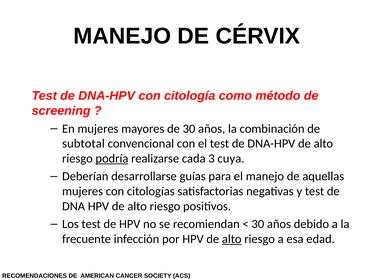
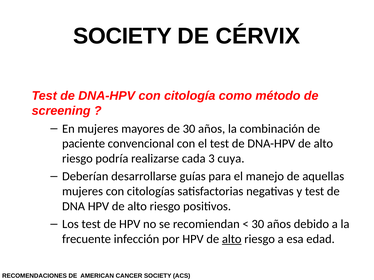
MANEJO at (122, 36): MANEJO -> SOCIETY
subtotal: subtotal -> paciente
podría underline: present -> none
